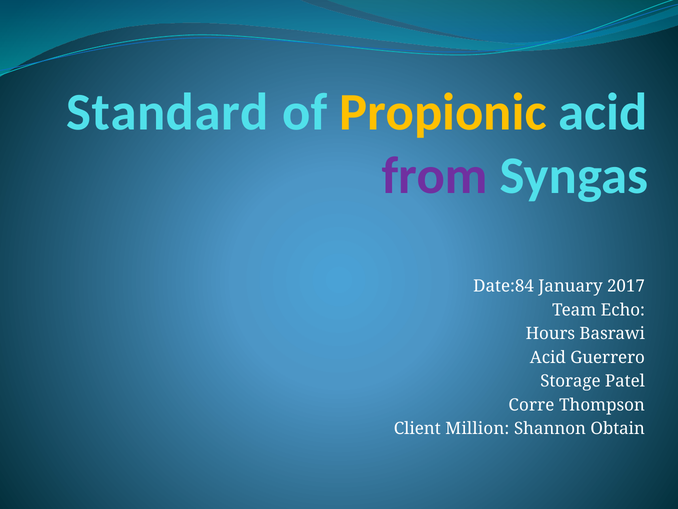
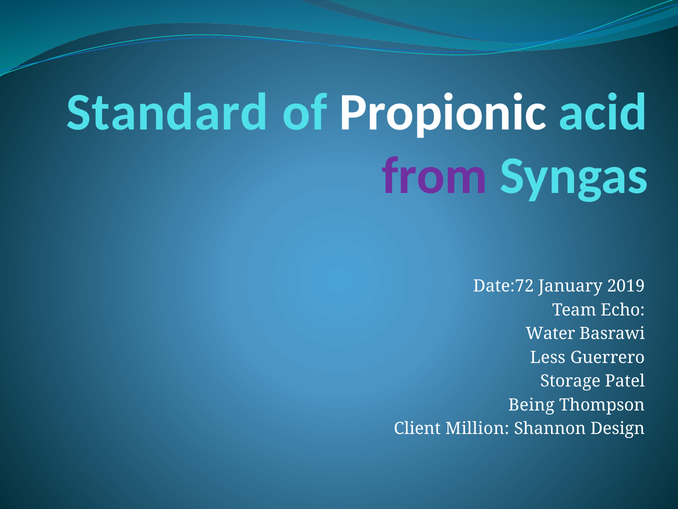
Propionic colour: yellow -> white
Date:84: Date:84 -> Date:72
2017: 2017 -> 2019
Hours: Hours -> Water
Acid at (548, 357): Acid -> Less
Corre: Corre -> Being
Obtain: Obtain -> Design
